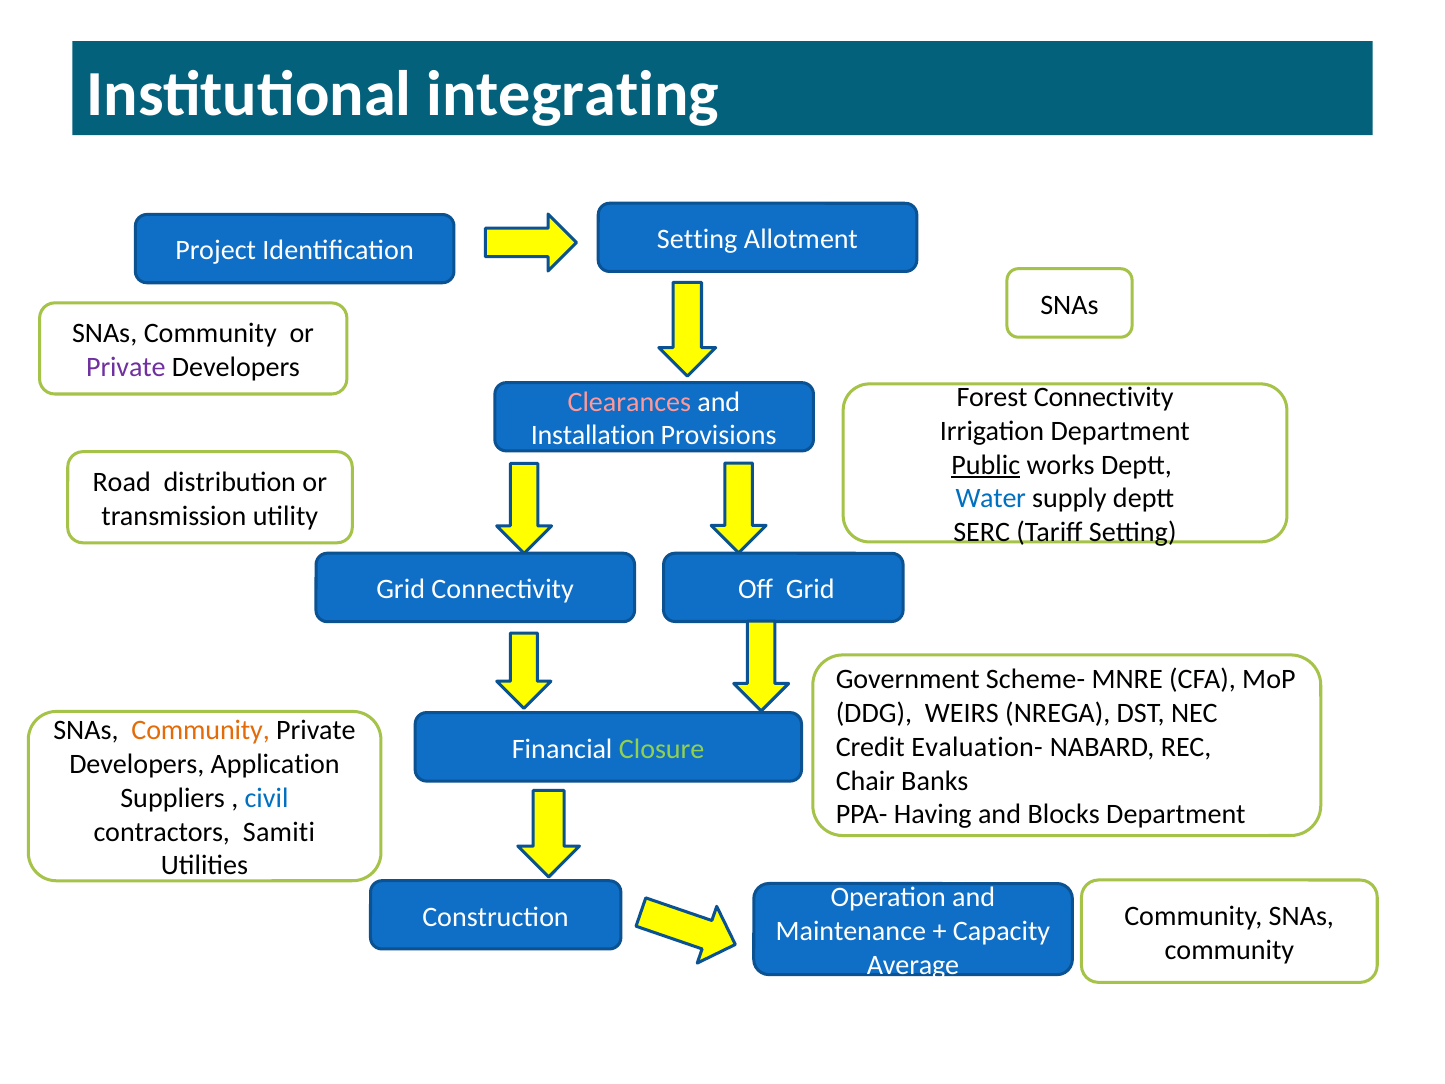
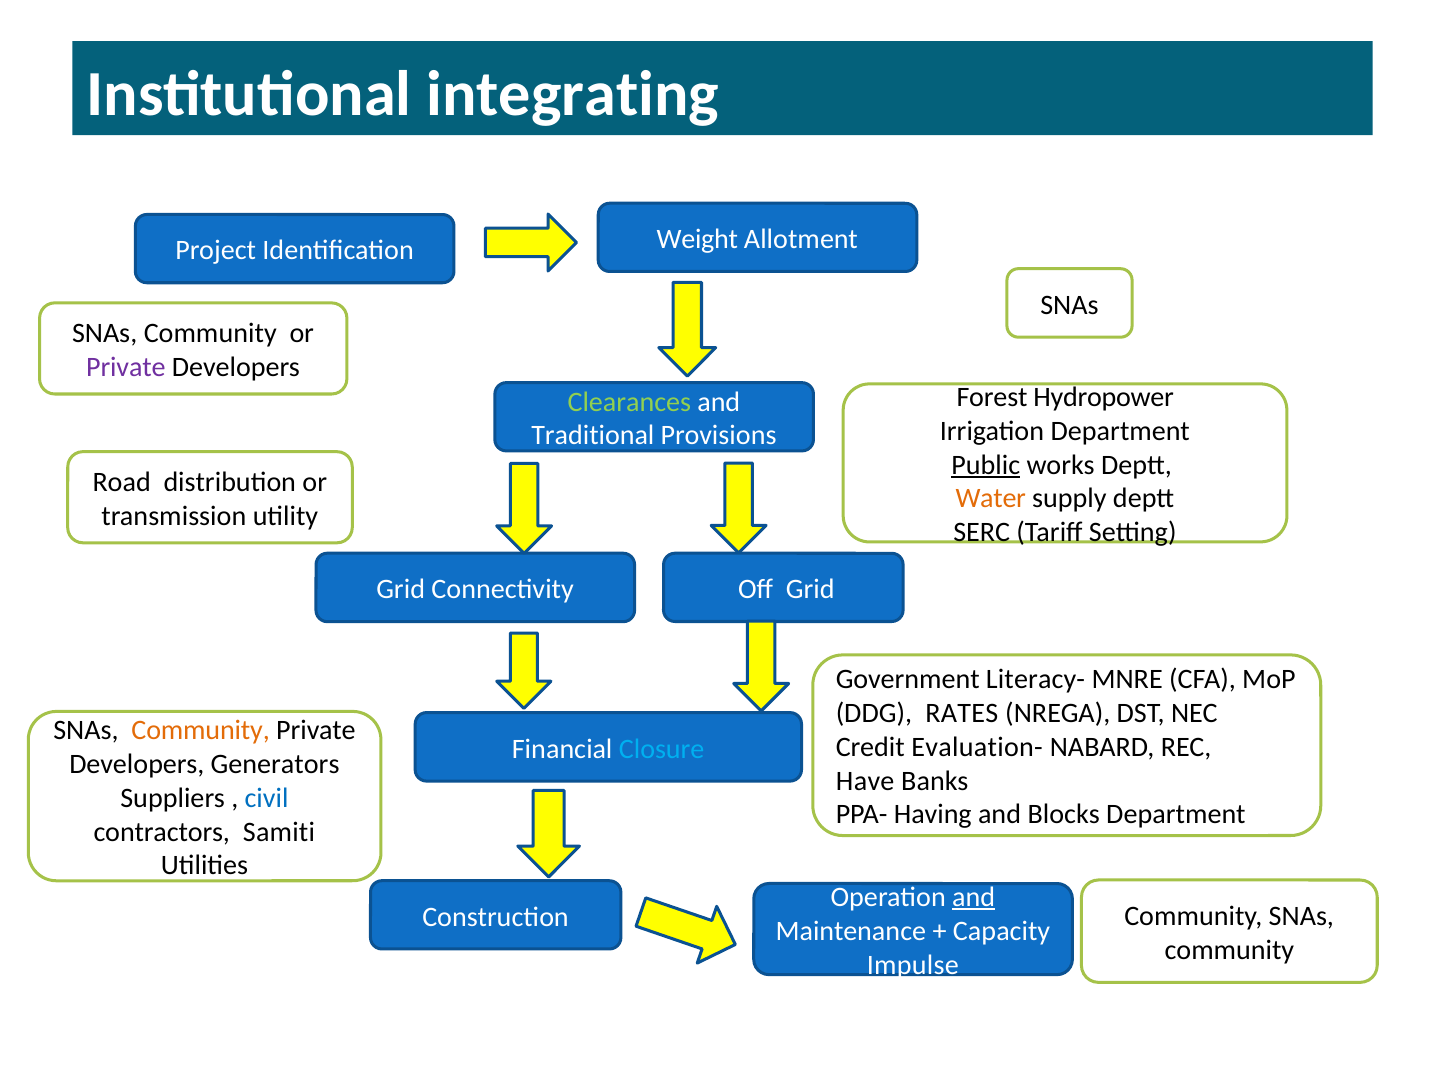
Identification Setting: Setting -> Weight
Forest Connectivity: Connectivity -> Hydropower
Clearances colour: pink -> light green
Installation: Installation -> Traditional
Water colour: blue -> orange
Scheme-: Scheme- -> Literacy-
WEIRS: WEIRS -> RATES
Closure colour: light green -> light blue
Application: Application -> Generators
Chair: Chair -> Have
and at (974, 897) underline: none -> present
Average: Average -> Impulse
